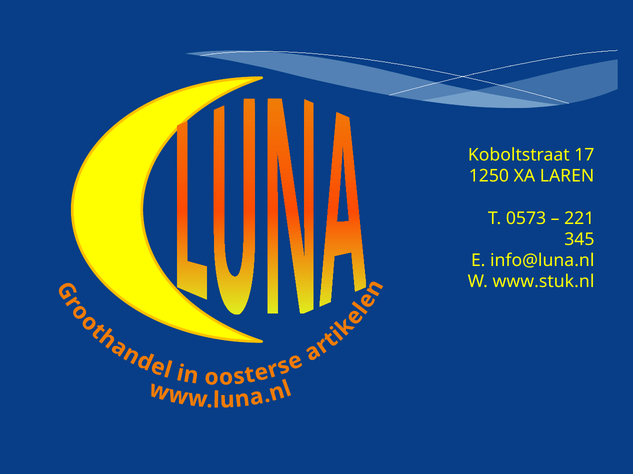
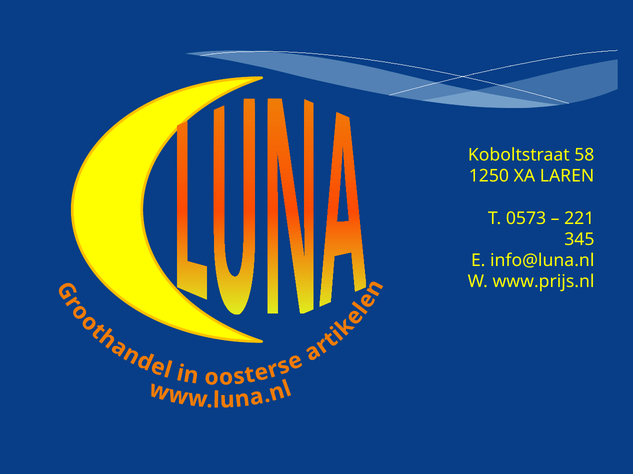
17: 17 -> 58
www.stuk.nl: www.stuk.nl -> www.prijs.nl
